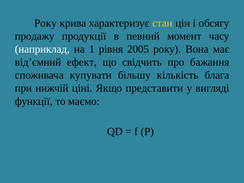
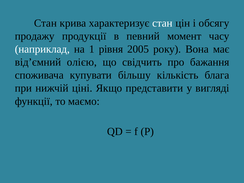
Року at (45, 23): Року -> Стан
стан at (162, 23) colour: yellow -> white
ефект: ефект -> олією
